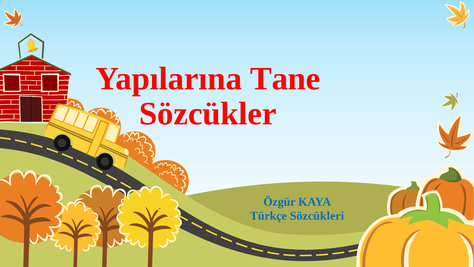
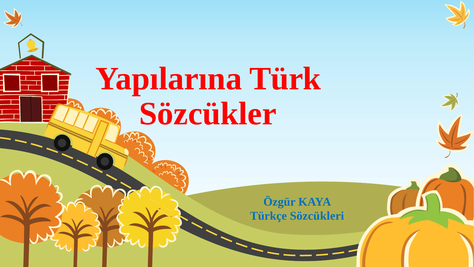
Tane: Tane -> Türk
